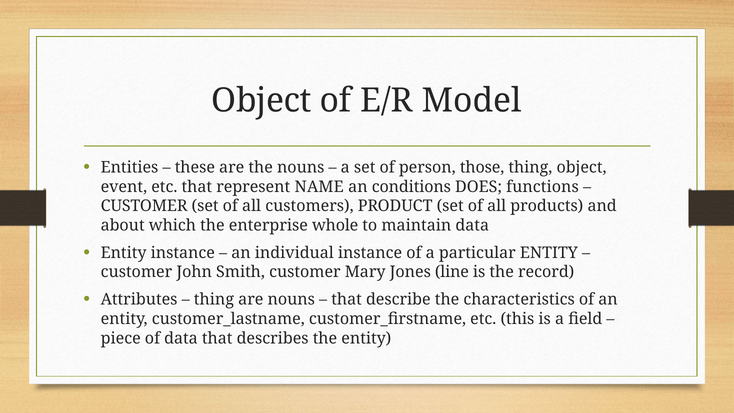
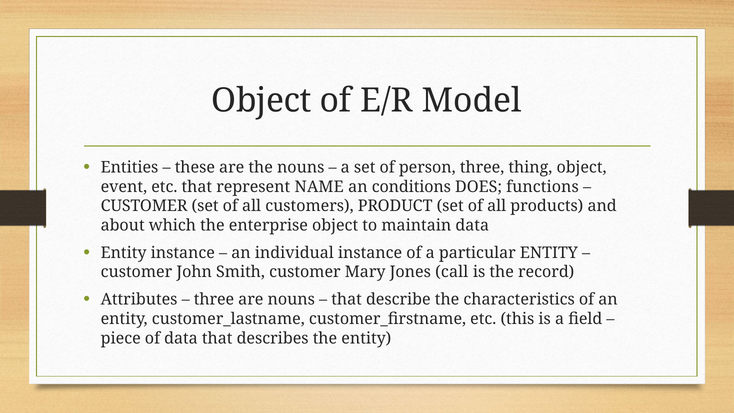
person those: those -> three
enterprise whole: whole -> object
line: line -> call
thing at (214, 300): thing -> three
